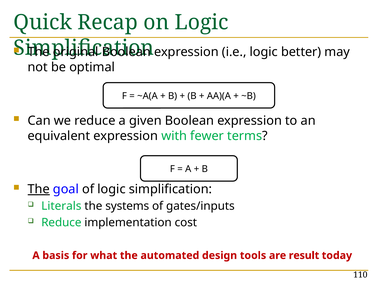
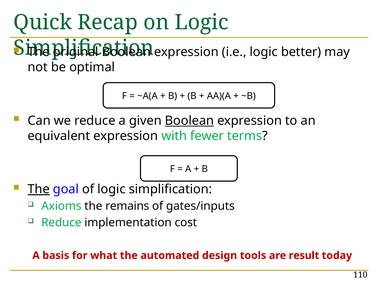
Boolean at (189, 121) underline: none -> present
Literals: Literals -> Axioms
systems: systems -> remains
